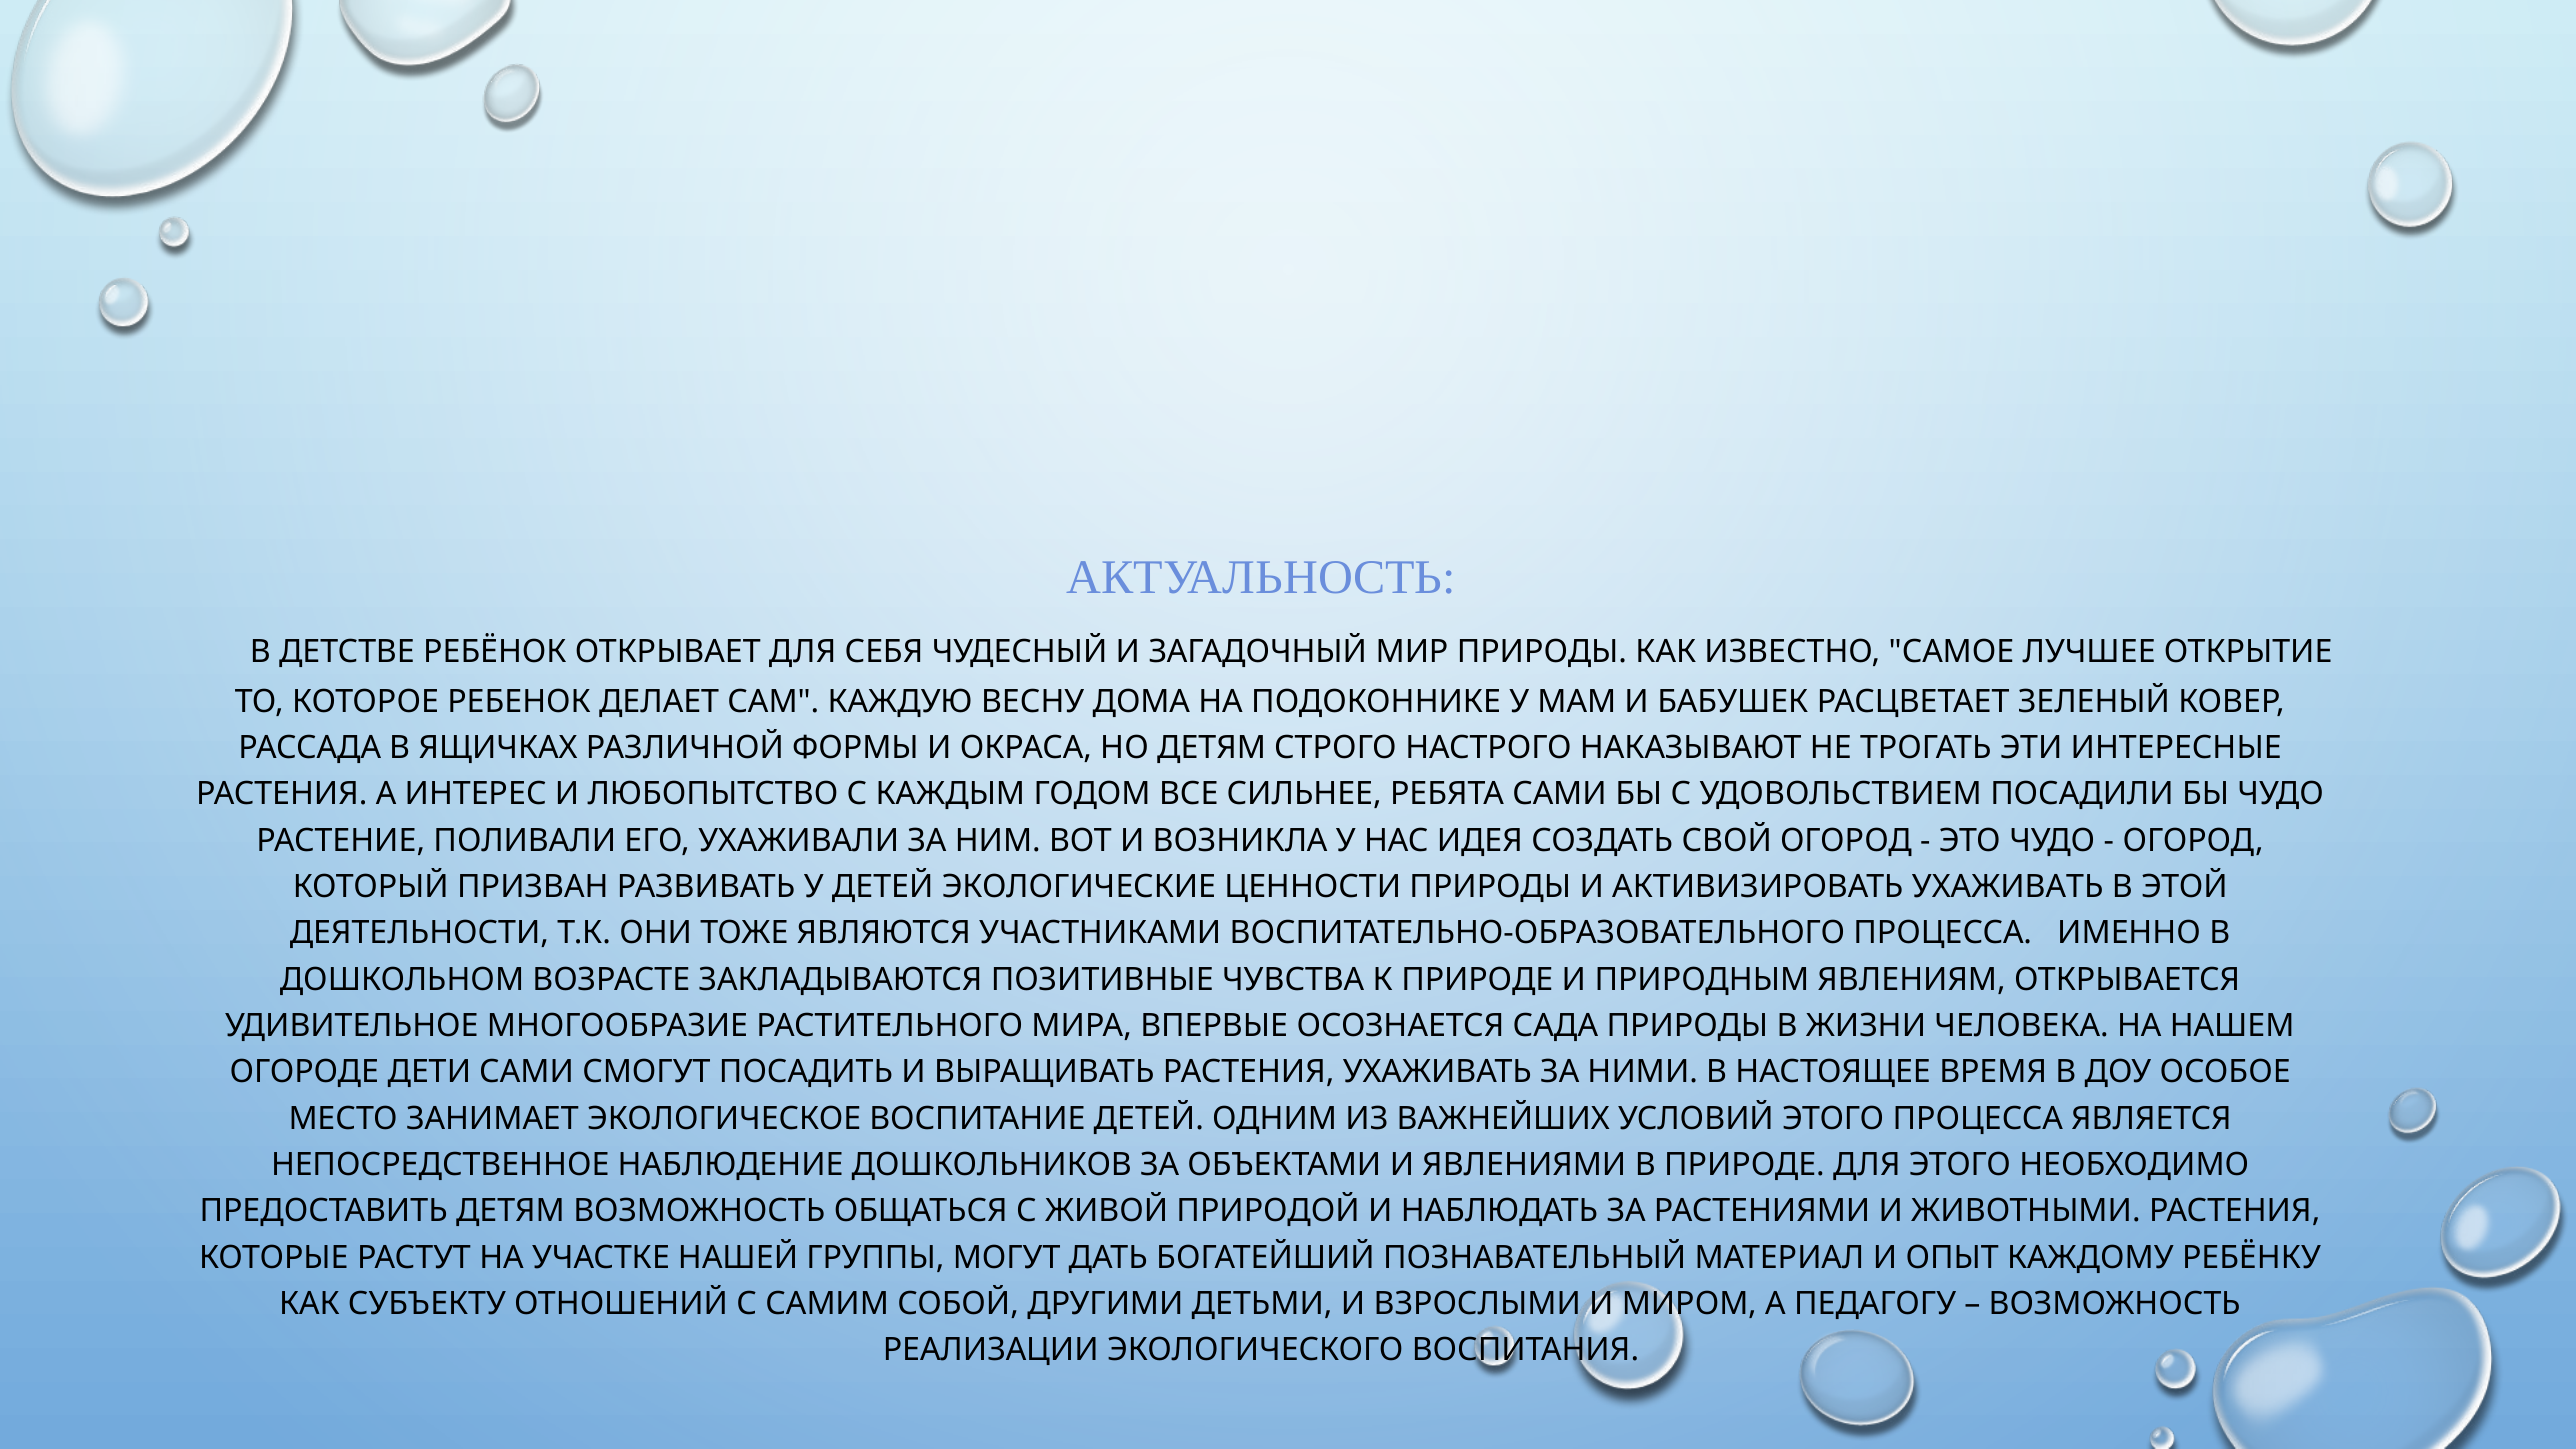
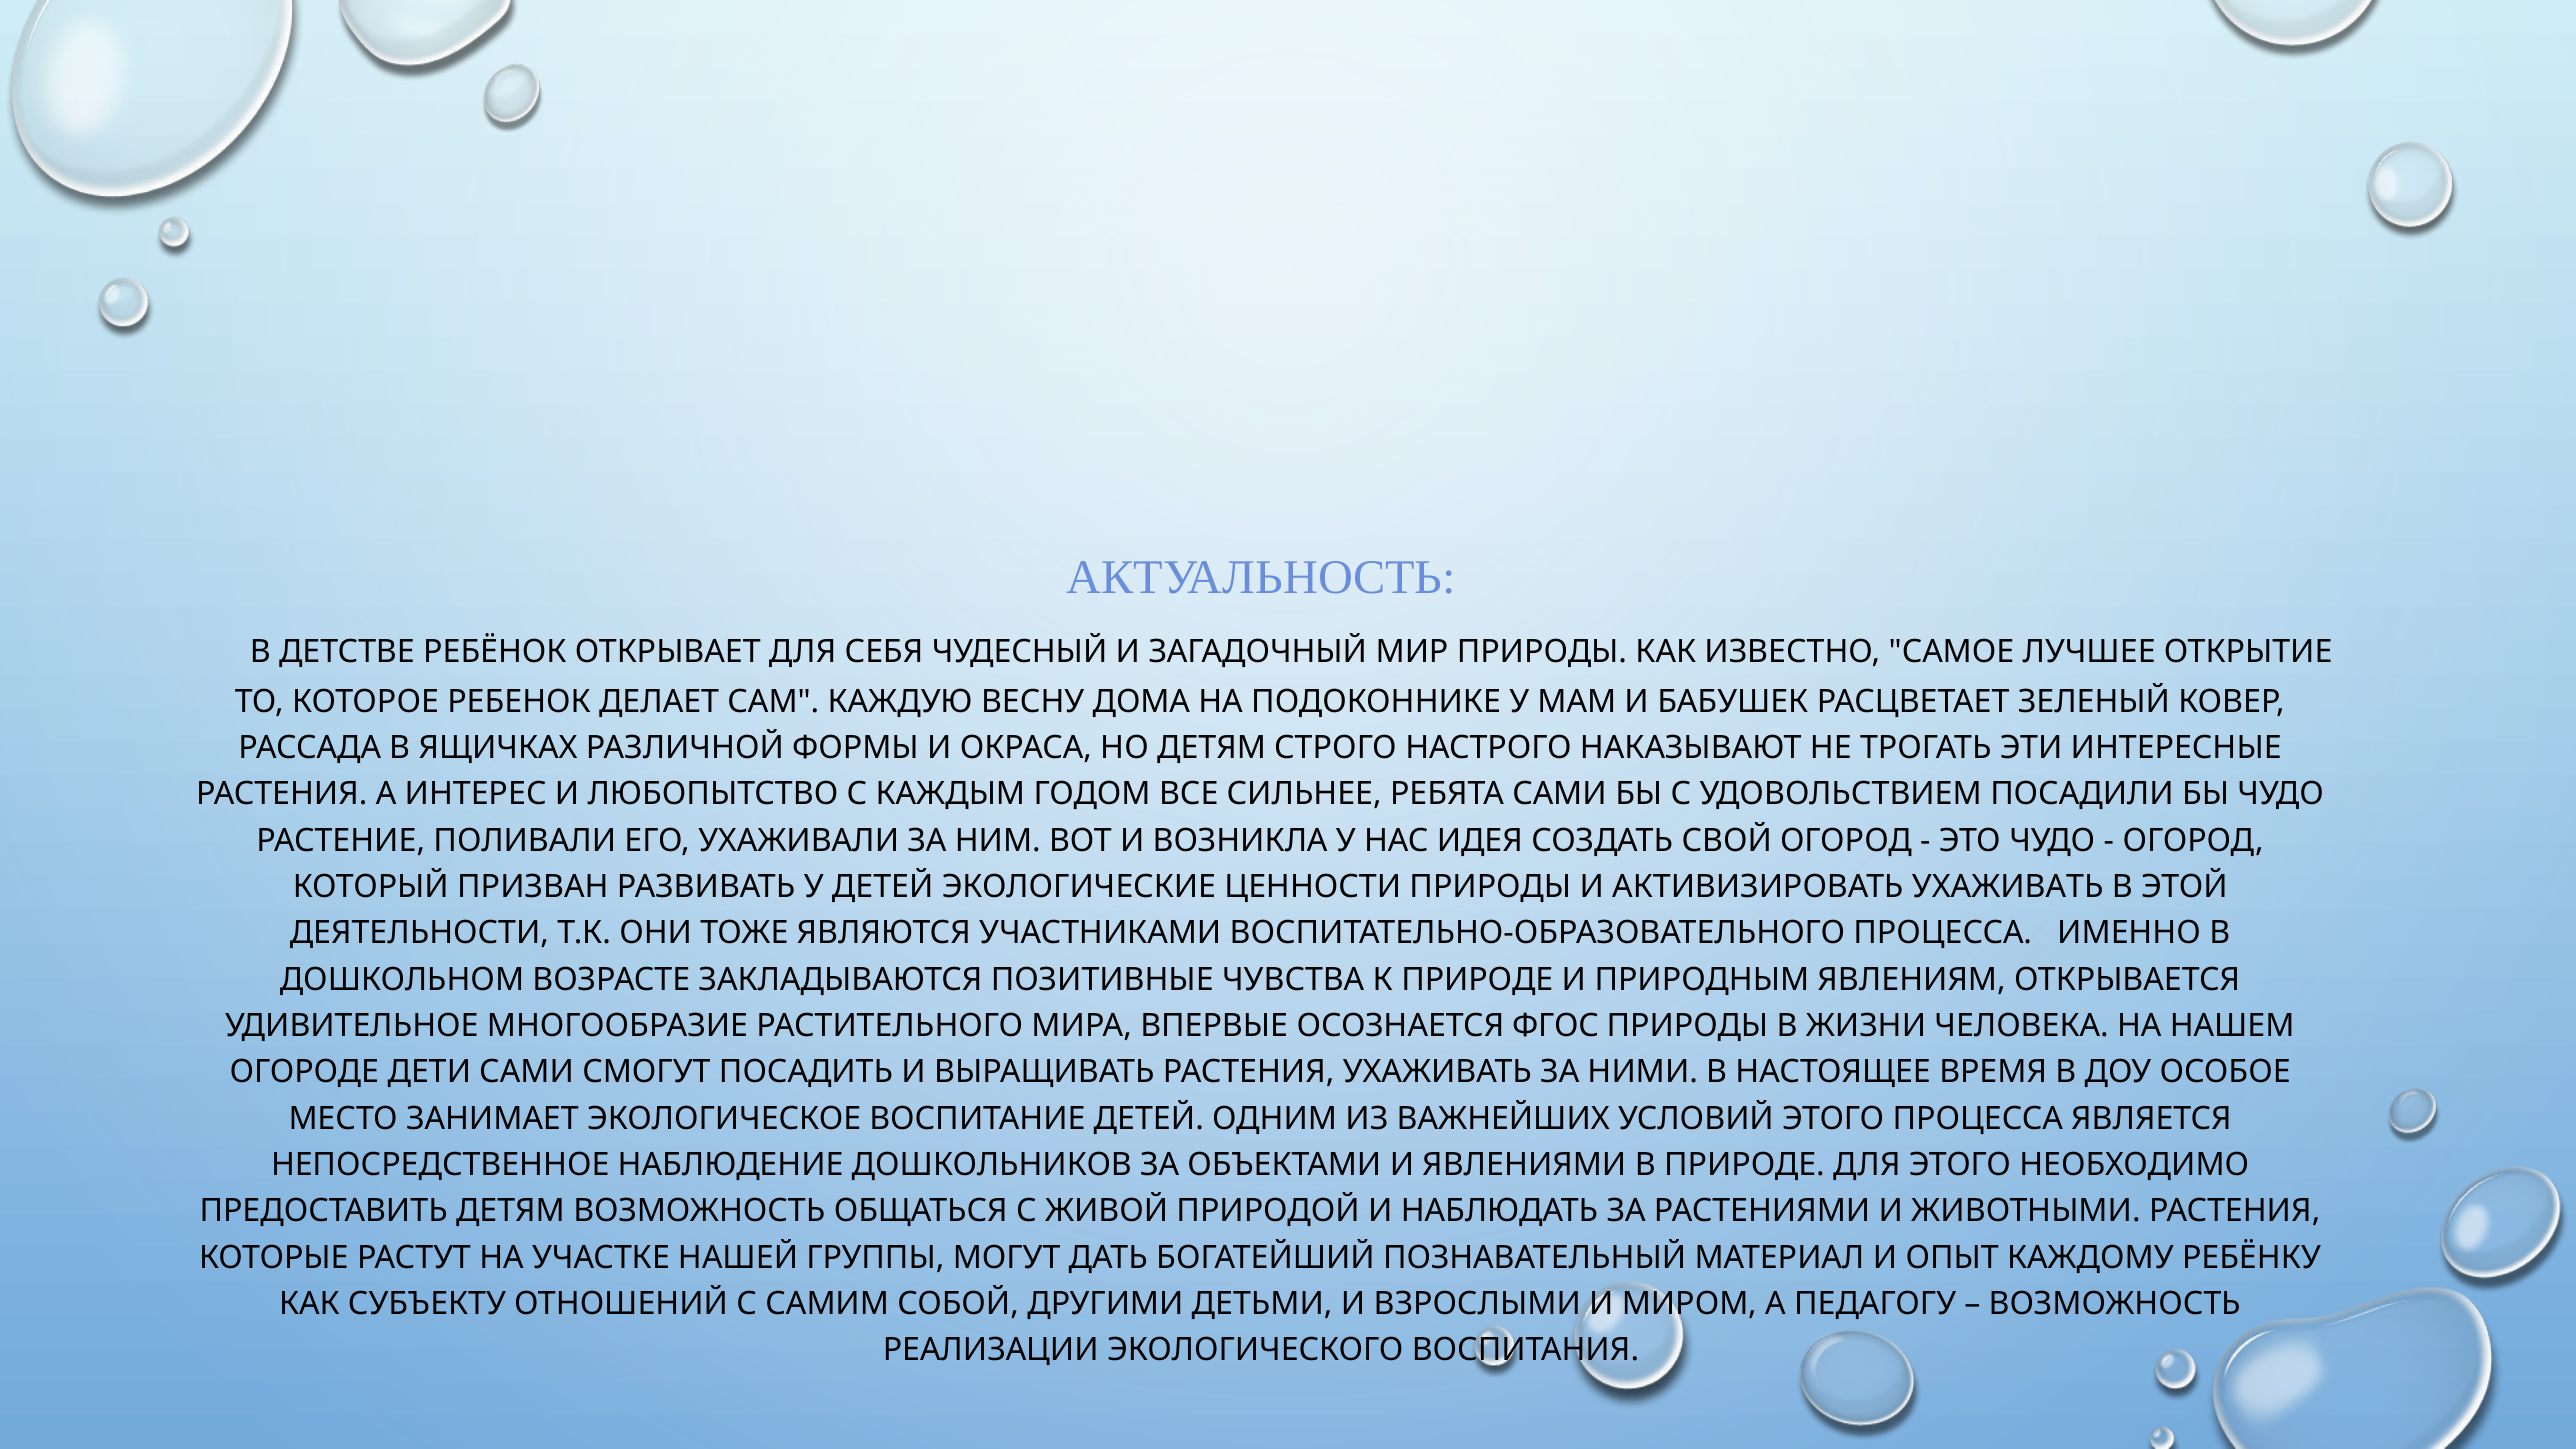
САДА: САДА -> ФГОС
